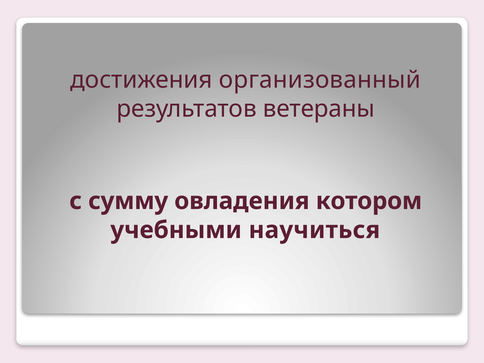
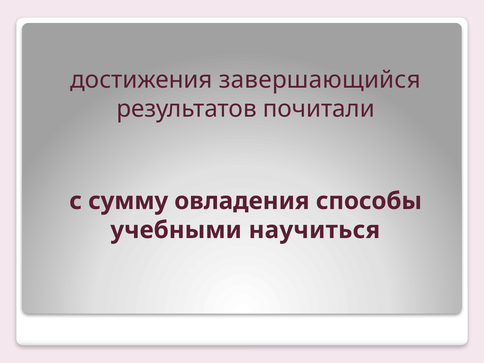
организованный: организованный -> завершающийся
ветераны: ветераны -> почитали
котором: котором -> способы
